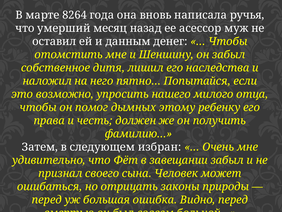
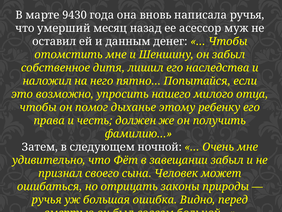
8264: 8264 -> 9430
дымных: дымных -> дыханье
избран: избран -> ночной
перед at (47, 199): перед -> ручья
